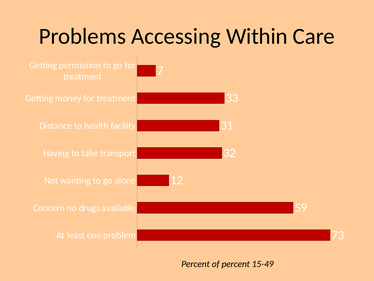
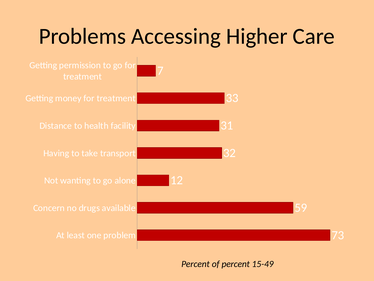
Within: Within -> Higher
